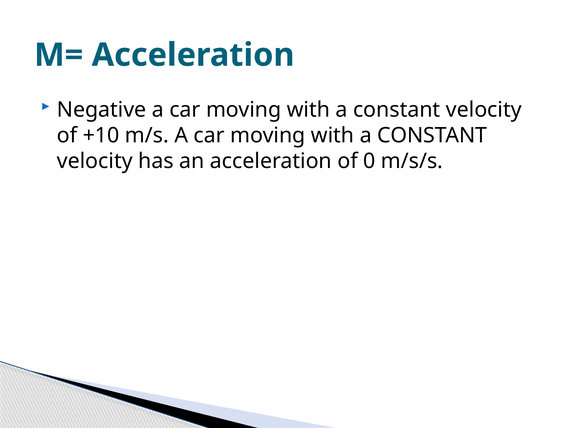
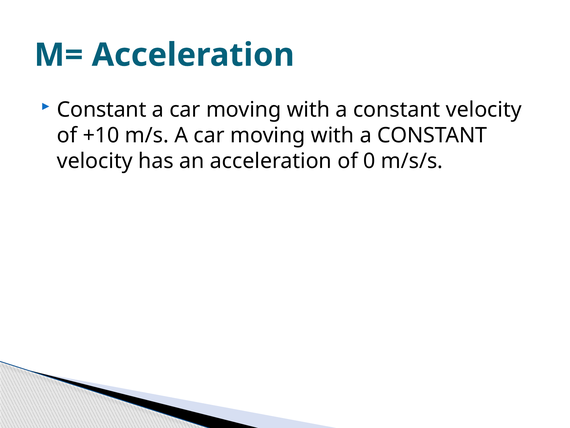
Negative at (102, 109): Negative -> Constant
